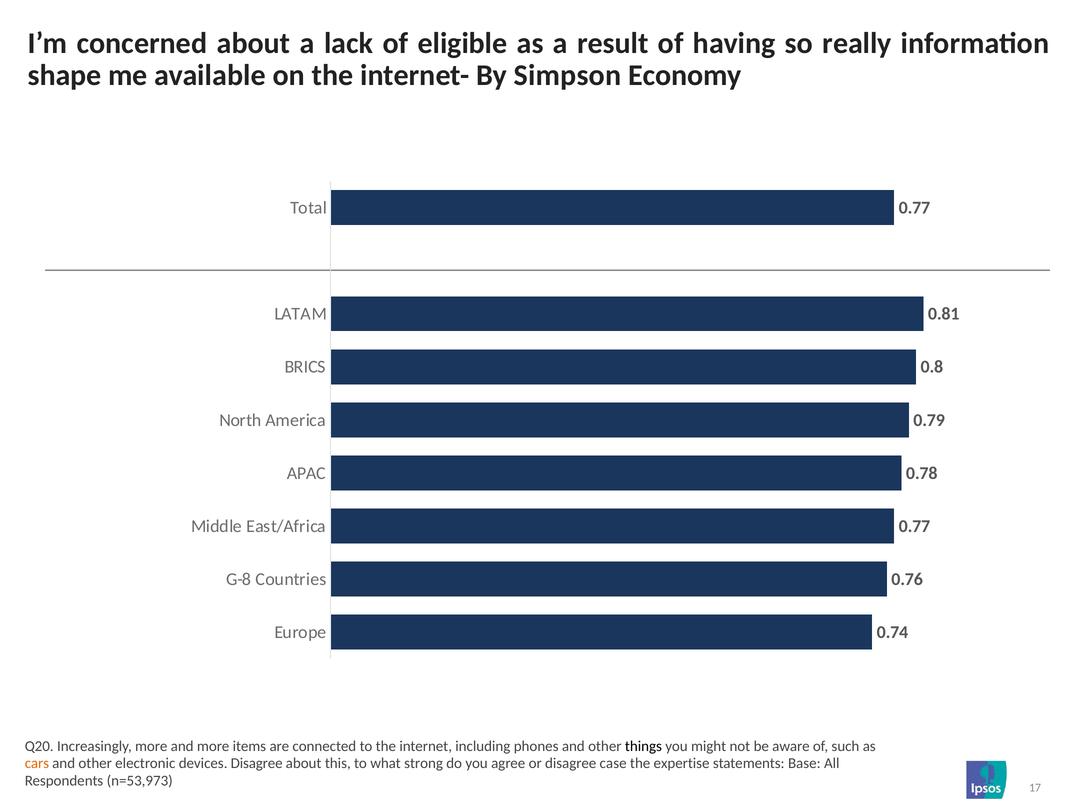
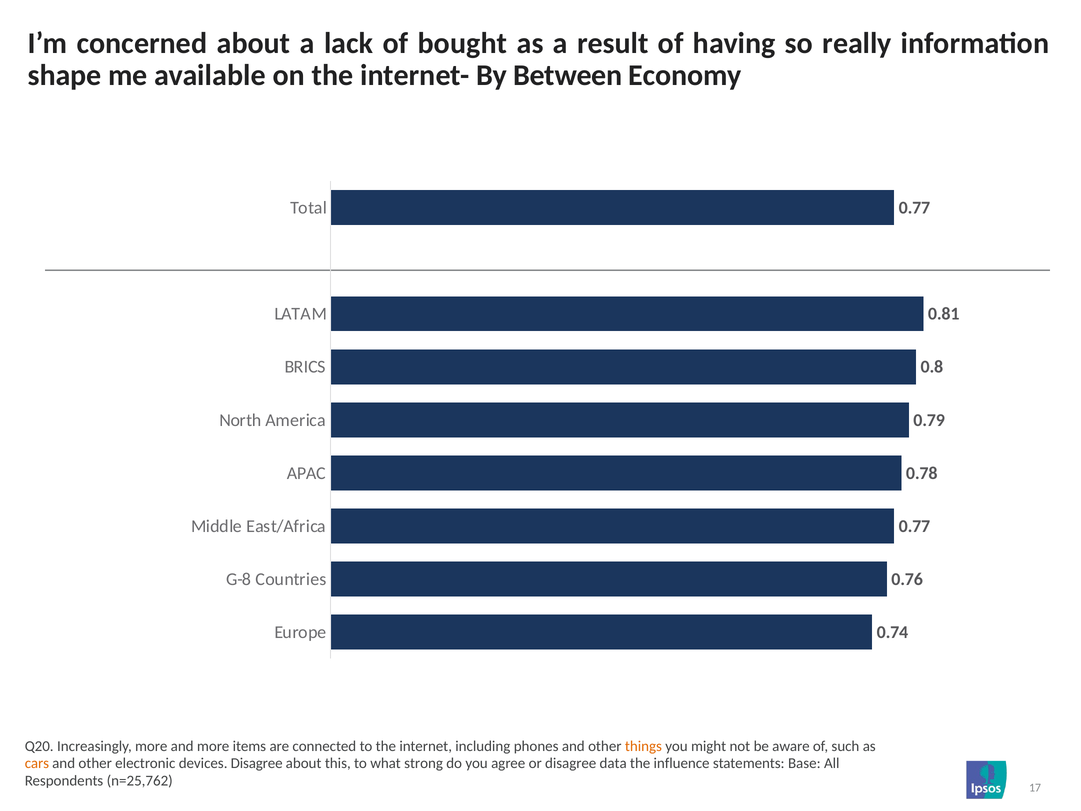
eligible: eligible -> bought
Simpson: Simpson -> Between
things colour: black -> orange
case: case -> data
expertise: expertise -> influence
n=53,973: n=53,973 -> n=25,762
